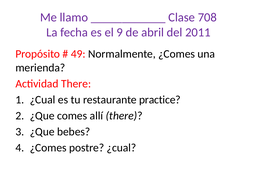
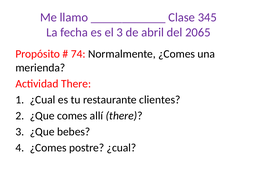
708: 708 -> 345
el 9: 9 -> 3
2011: 2011 -> 2065
49: 49 -> 74
practice: practice -> clientes
